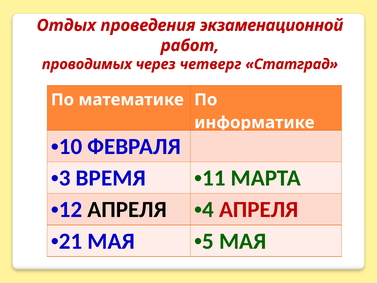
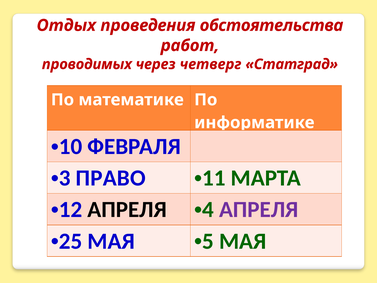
экзаменационной: экзаменационной -> обстоятельства
ВРЕМЯ: ВРЕМЯ -> ПРАВО
АПРЕЛЯ at (259, 209) colour: red -> purple
21: 21 -> 25
